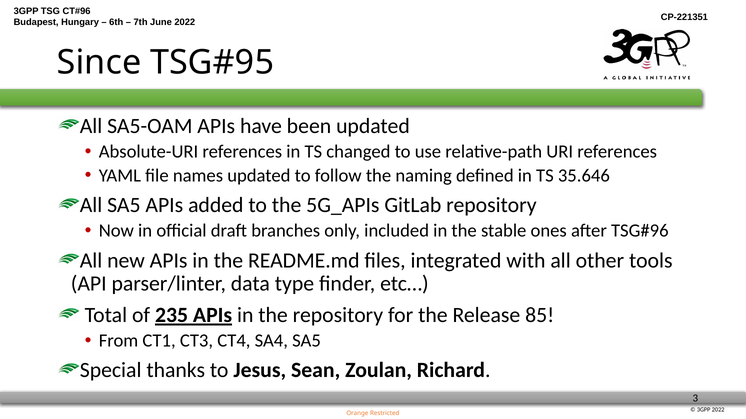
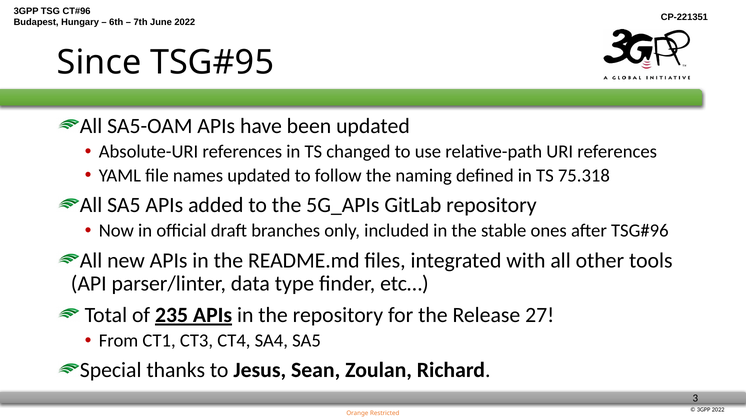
35.646: 35.646 -> 75.318
85: 85 -> 27
